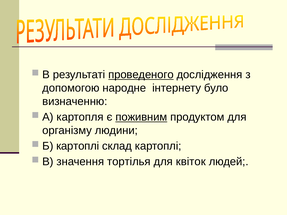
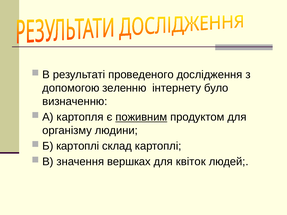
проведеного underline: present -> none
народне: народне -> зеленню
тортілья: тортілья -> вершках
